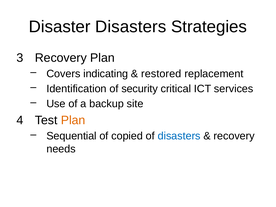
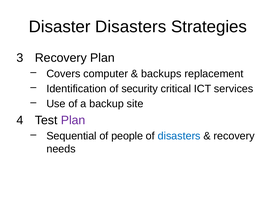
indicating: indicating -> computer
restored: restored -> backups
Plan at (73, 120) colour: orange -> purple
copied: copied -> people
